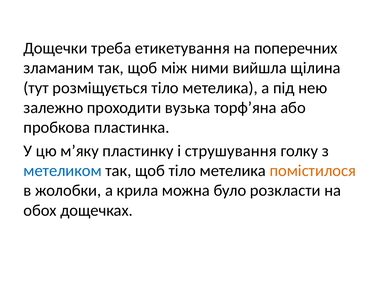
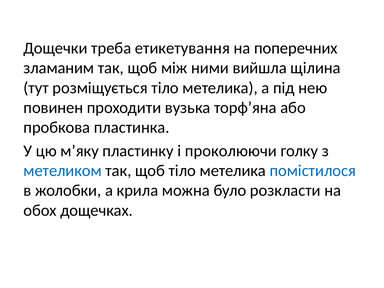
залежно: залежно -> повинен
струшування: струшування -> проколюючи
помістилося colour: orange -> blue
